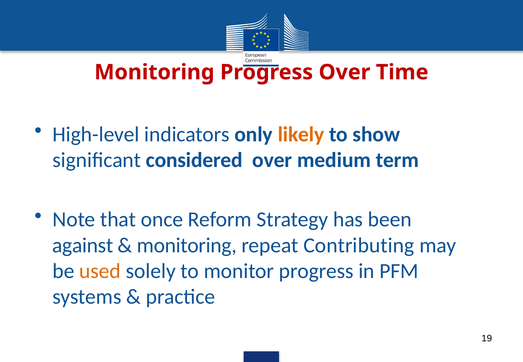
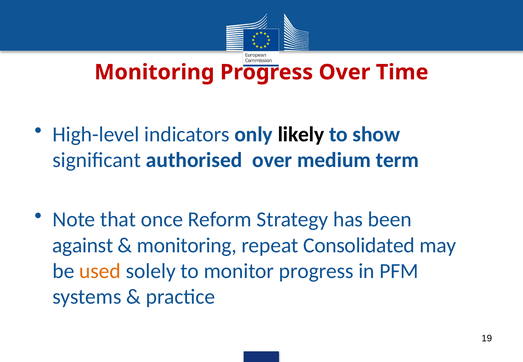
likely colour: orange -> black
considered: considered -> authorised
Contributing: Contributing -> Consolidated
